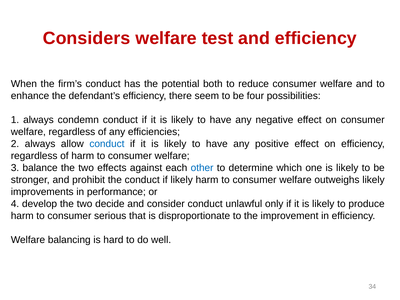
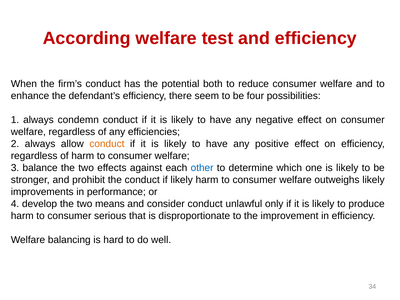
Considers: Considers -> According
conduct at (107, 144) colour: blue -> orange
decide: decide -> means
